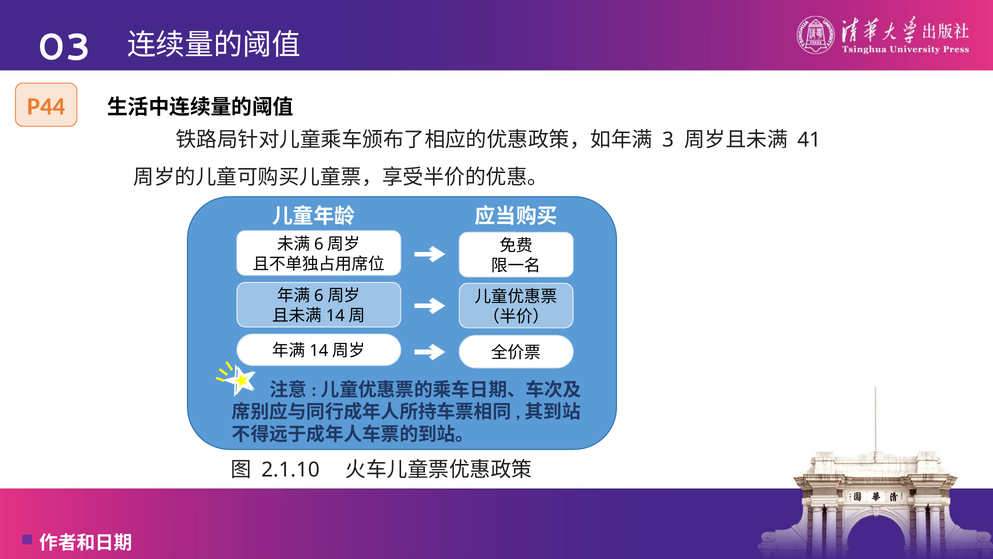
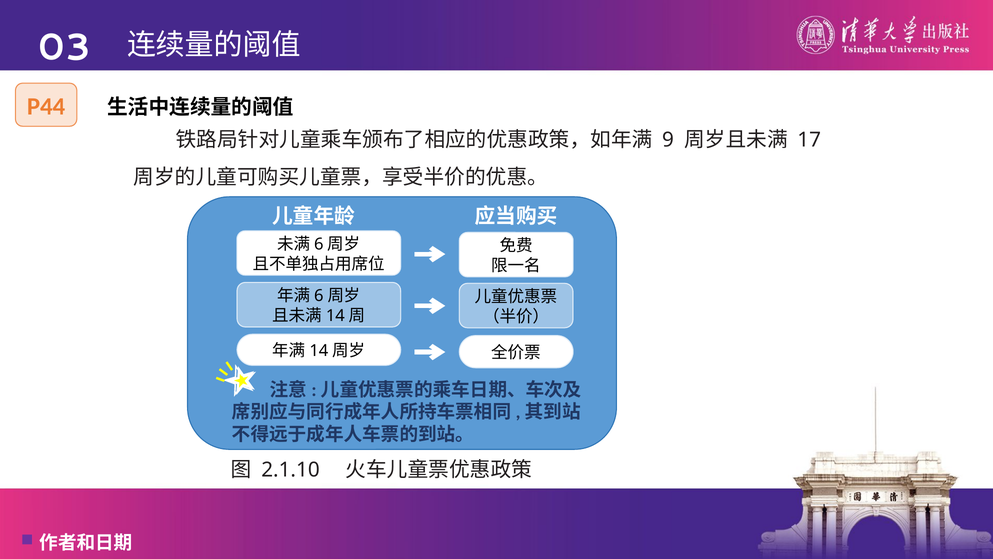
3: 3 -> 9
41: 41 -> 17
